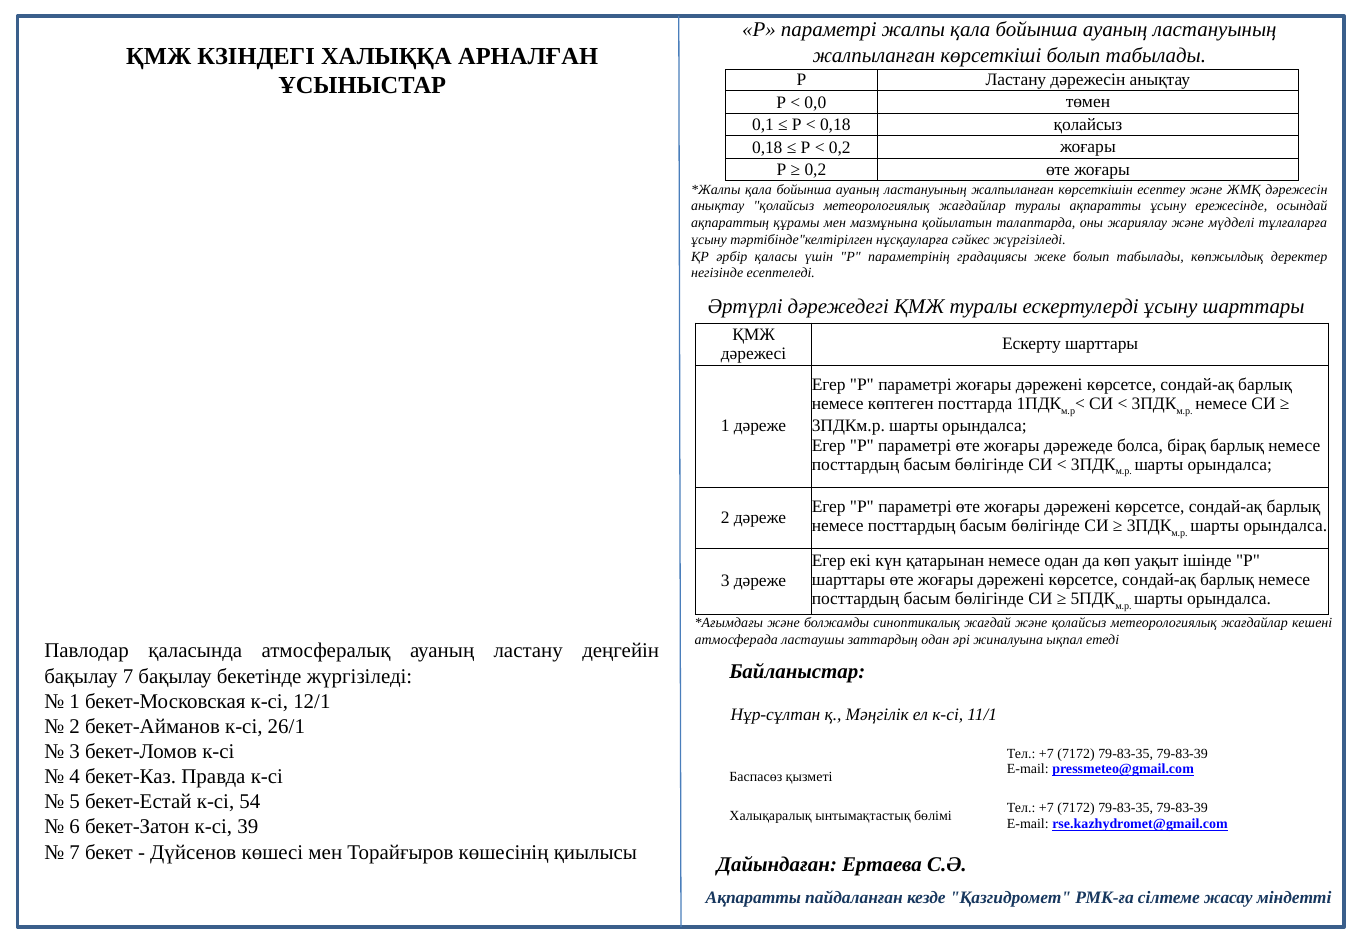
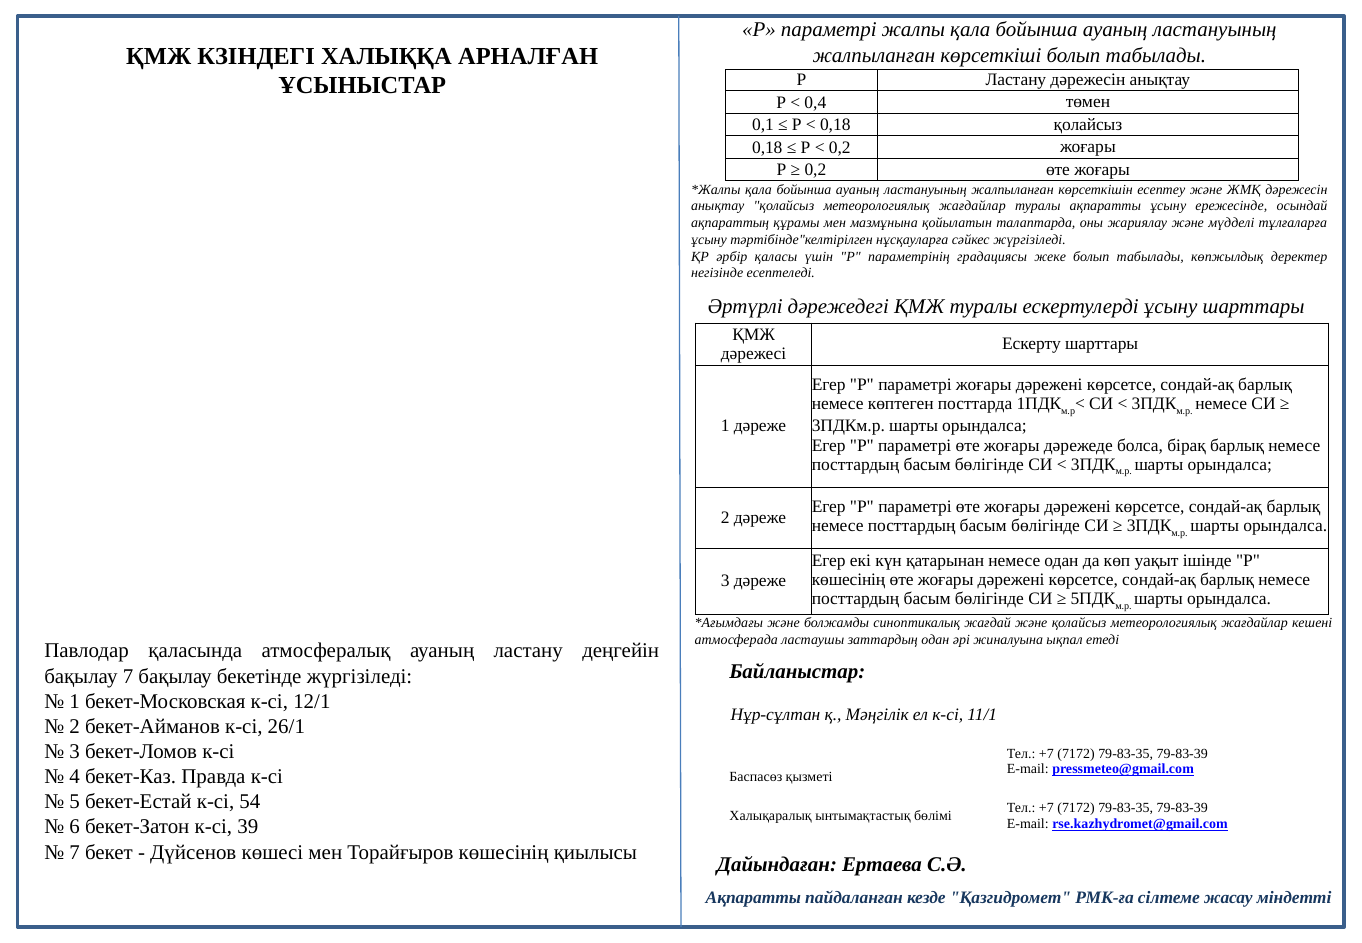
0,0: 0,0 -> 0,4
шарттары at (848, 580): шарттары -> көшесінің
